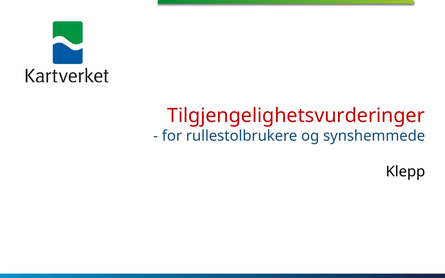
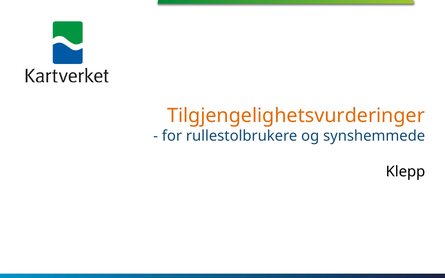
Tilgjengelighetsvurderinger colour: red -> orange
